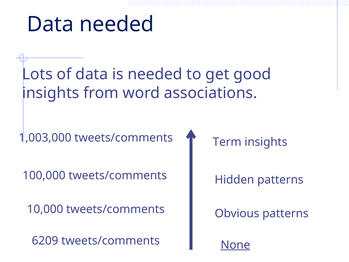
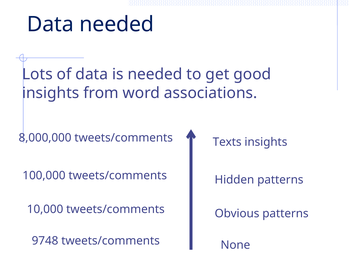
1,003,000: 1,003,000 -> 8,000,000
Term: Term -> Texts
6209: 6209 -> 9748
None underline: present -> none
